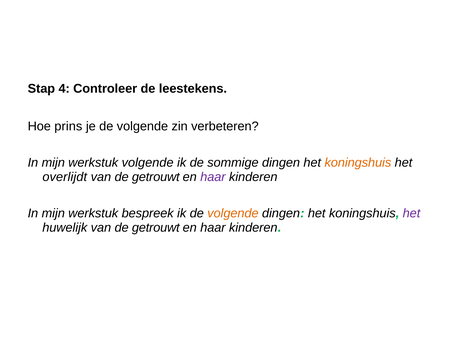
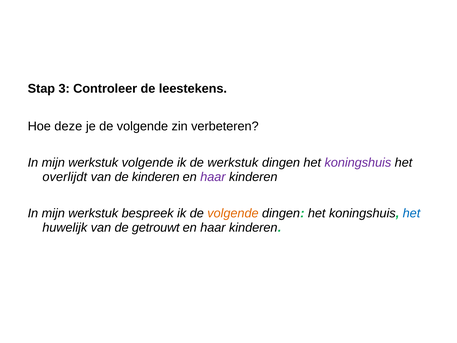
4: 4 -> 3
prins: prins -> deze
de sommige: sommige -> werkstuk
koningshuis at (358, 163) colour: orange -> purple
getrouwt at (156, 177): getrouwt -> kinderen
het at (411, 213) colour: purple -> blue
